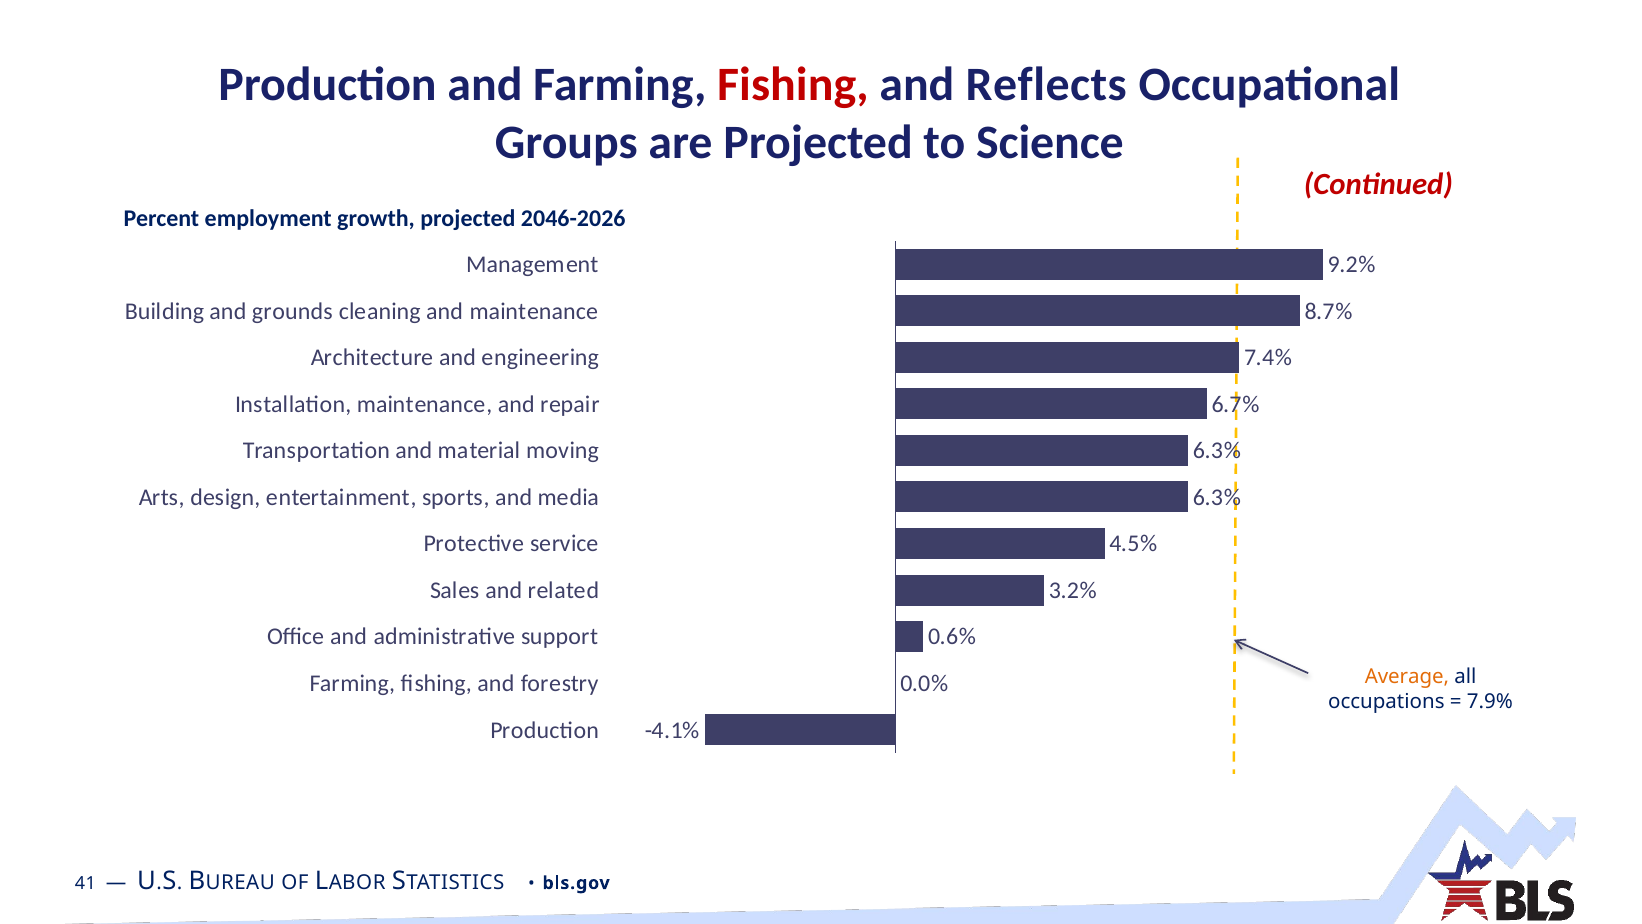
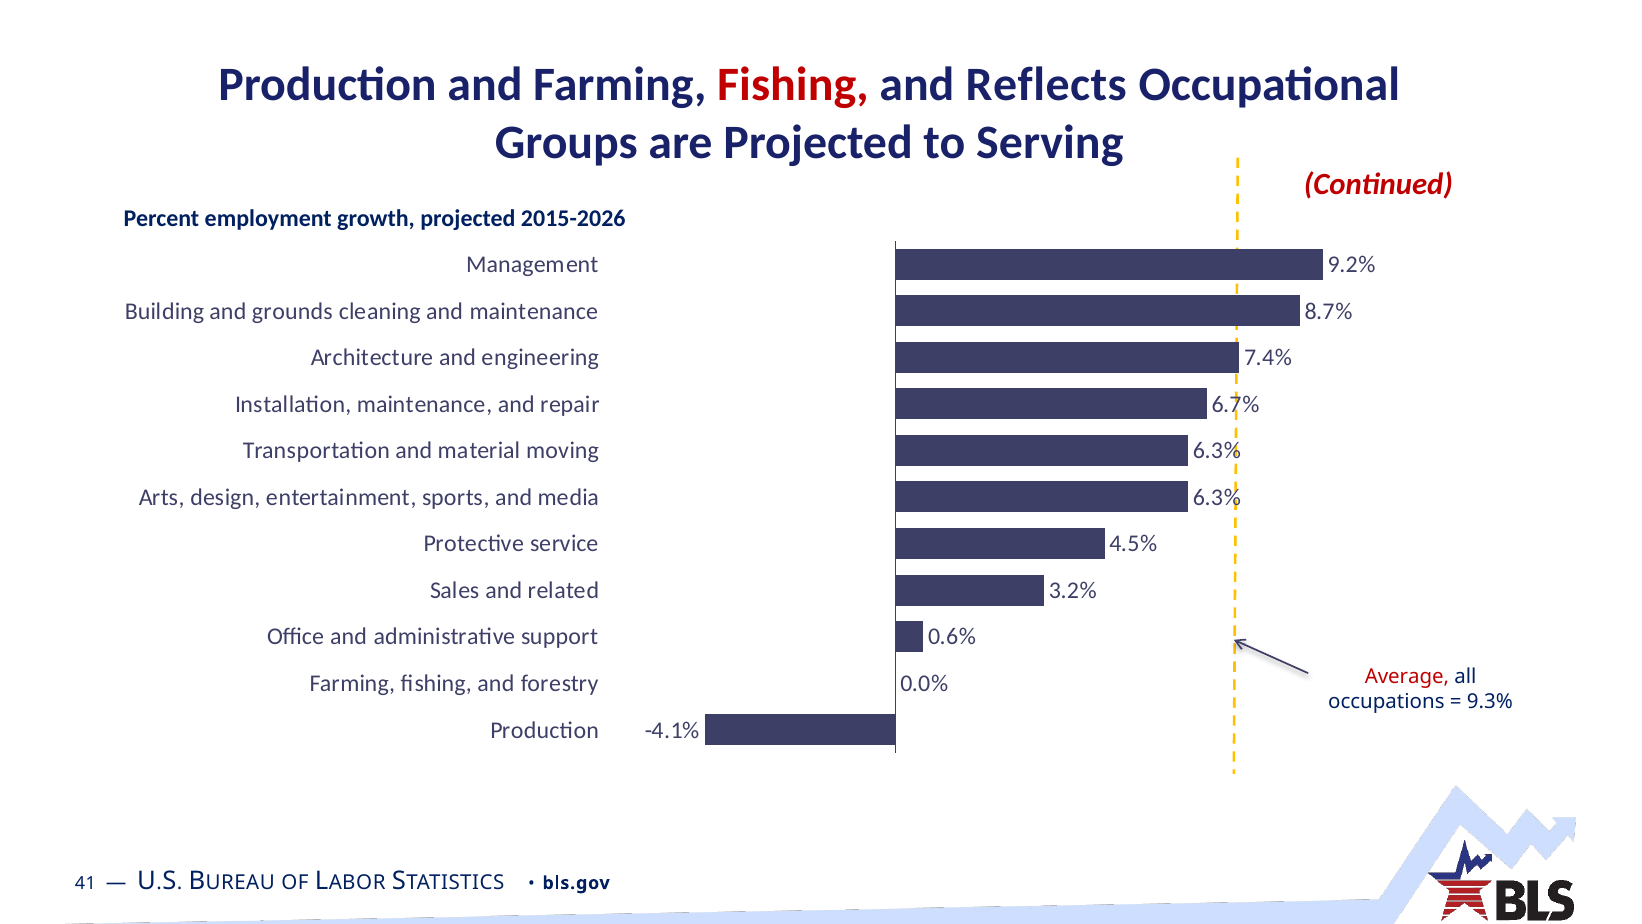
Science: Science -> Serving
2046-2026: 2046-2026 -> 2015-2026
Average colour: orange -> red
7.9%: 7.9% -> 9.3%
